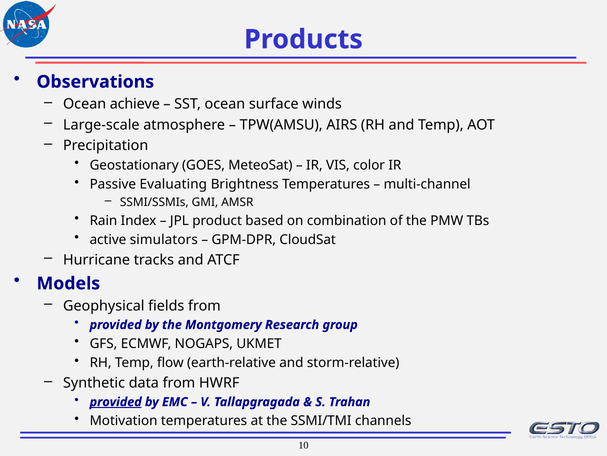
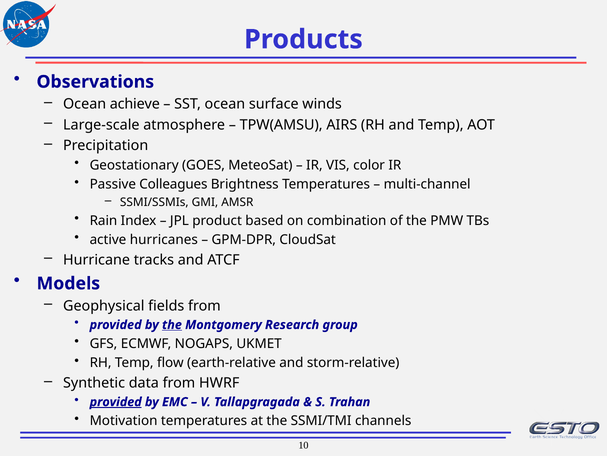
Evaluating: Evaluating -> Colleagues
simulators: simulators -> hurricanes
the at (172, 324) underline: none -> present
